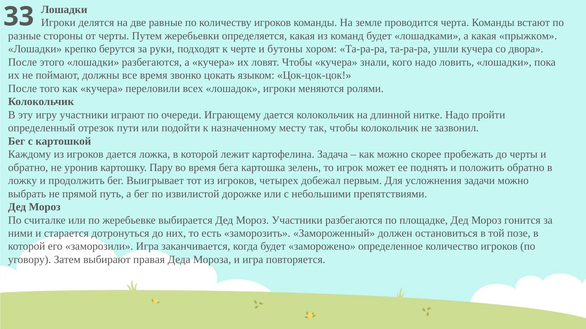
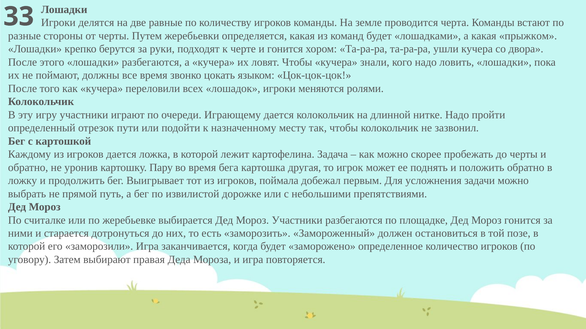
и бутоны: бутоны -> гонится
зелень: зелень -> другая
четырех: четырех -> поймала
